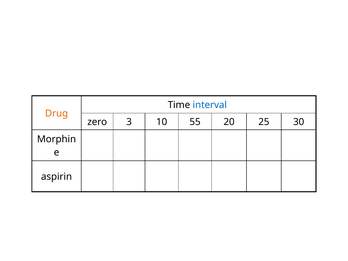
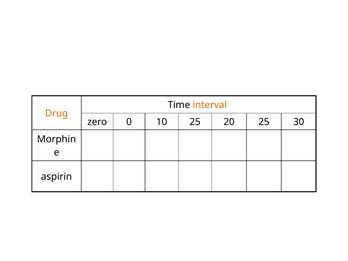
interval colour: blue -> orange
3: 3 -> 0
10 55: 55 -> 25
